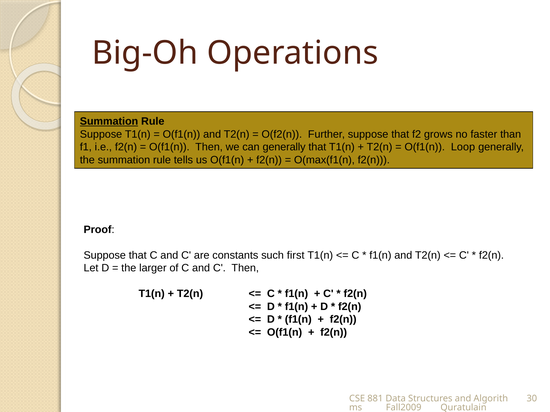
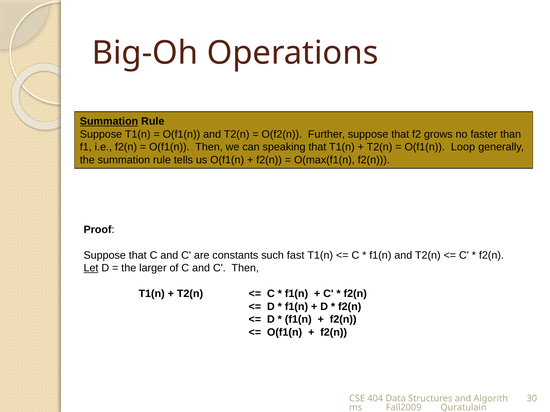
can generally: generally -> speaking
first: first -> fast
Let underline: none -> present
881: 881 -> 404
